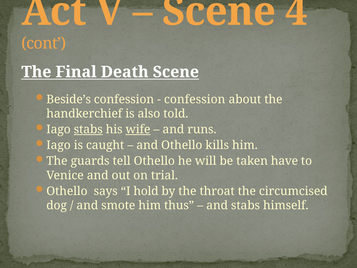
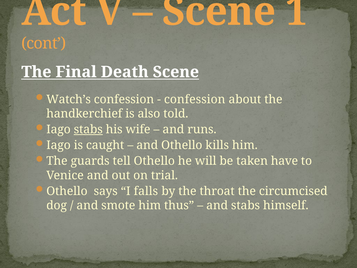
4: 4 -> 1
Beside’s: Beside’s -> Watch’s
wife underline: present -> none
hold: hold -> falls
